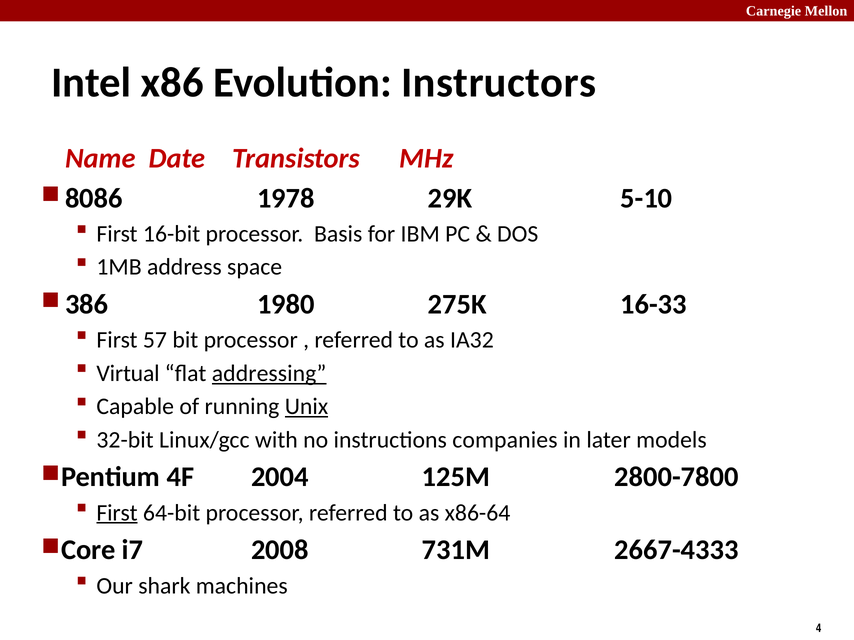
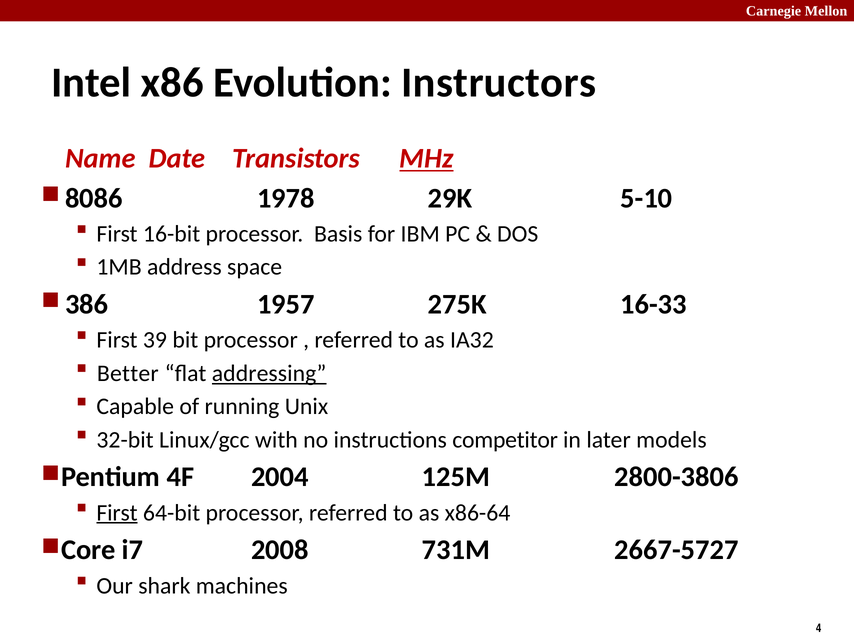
MHz underline: none -> present
1980: 1980 -> 1957
57: 57 -> 39
Virtual: Virtual -> Better
Unix underline: present -> none
companies: companies -> competitor
2800-7800: 2800-7800 -> 2800-3806
2667-4333: 2667-4333 -> 2667-5727
